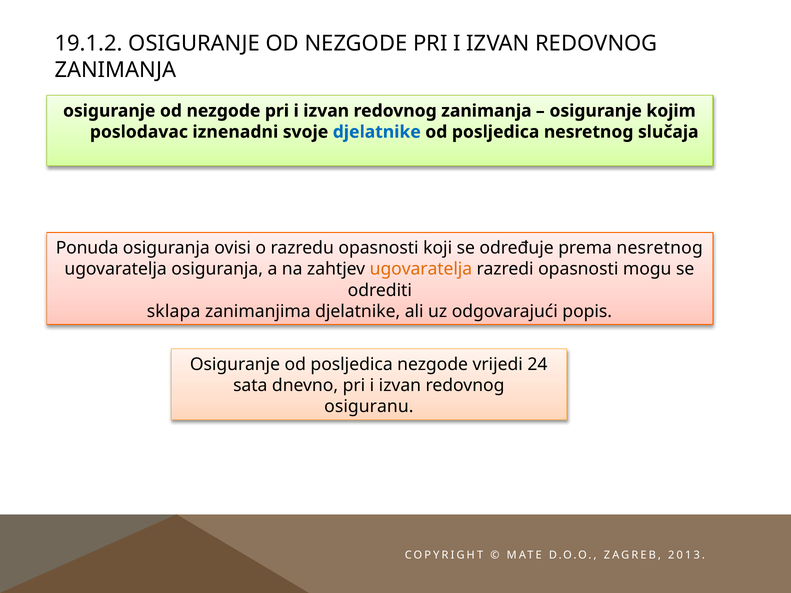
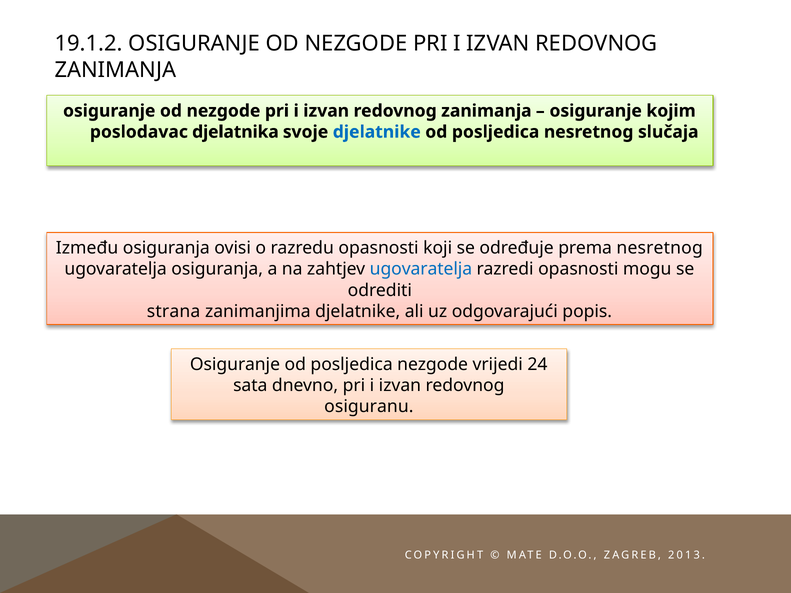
iznenadni: iznenadni -> djelatnika
Ponuda: Ponuda -> Između
ugovaratelja at (421, 269) colour: orange -> blue
sklapa: sklapa -> strana
